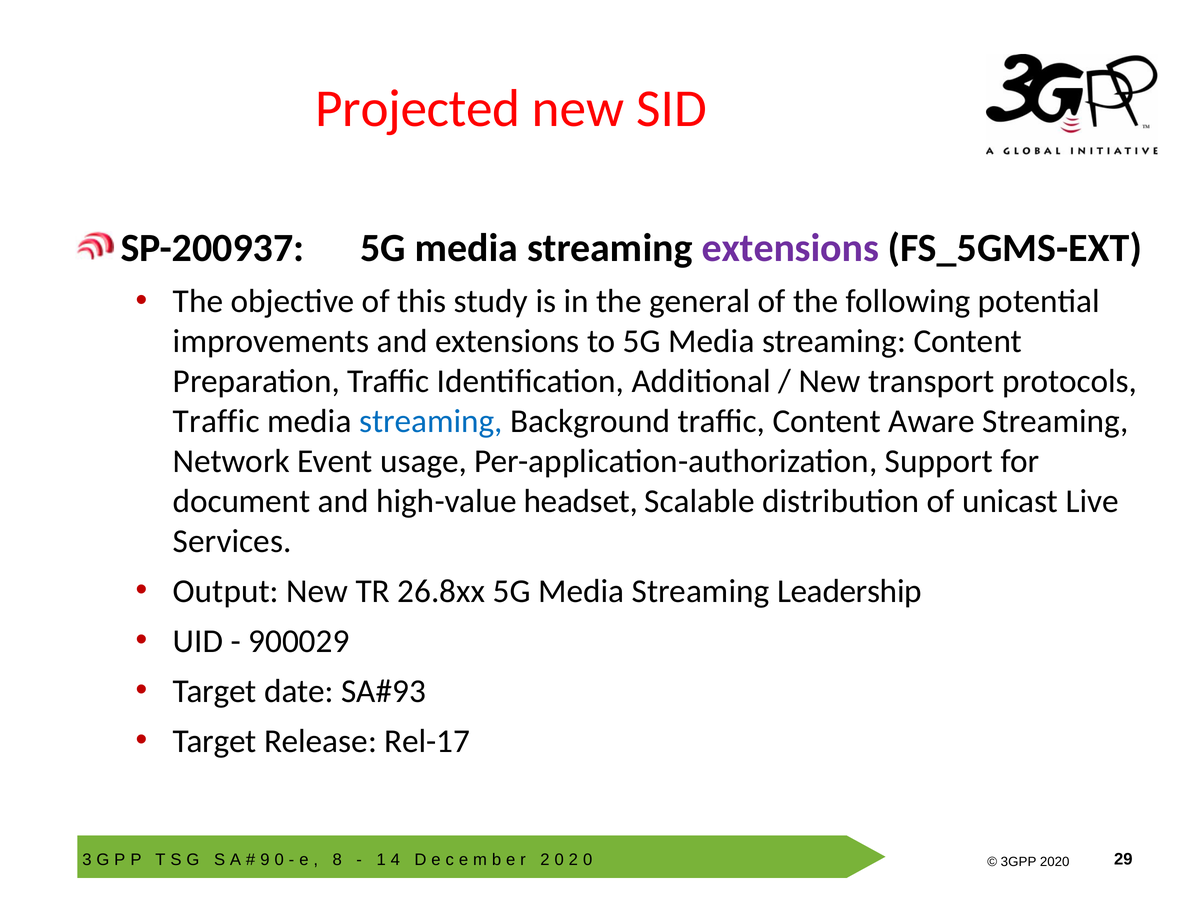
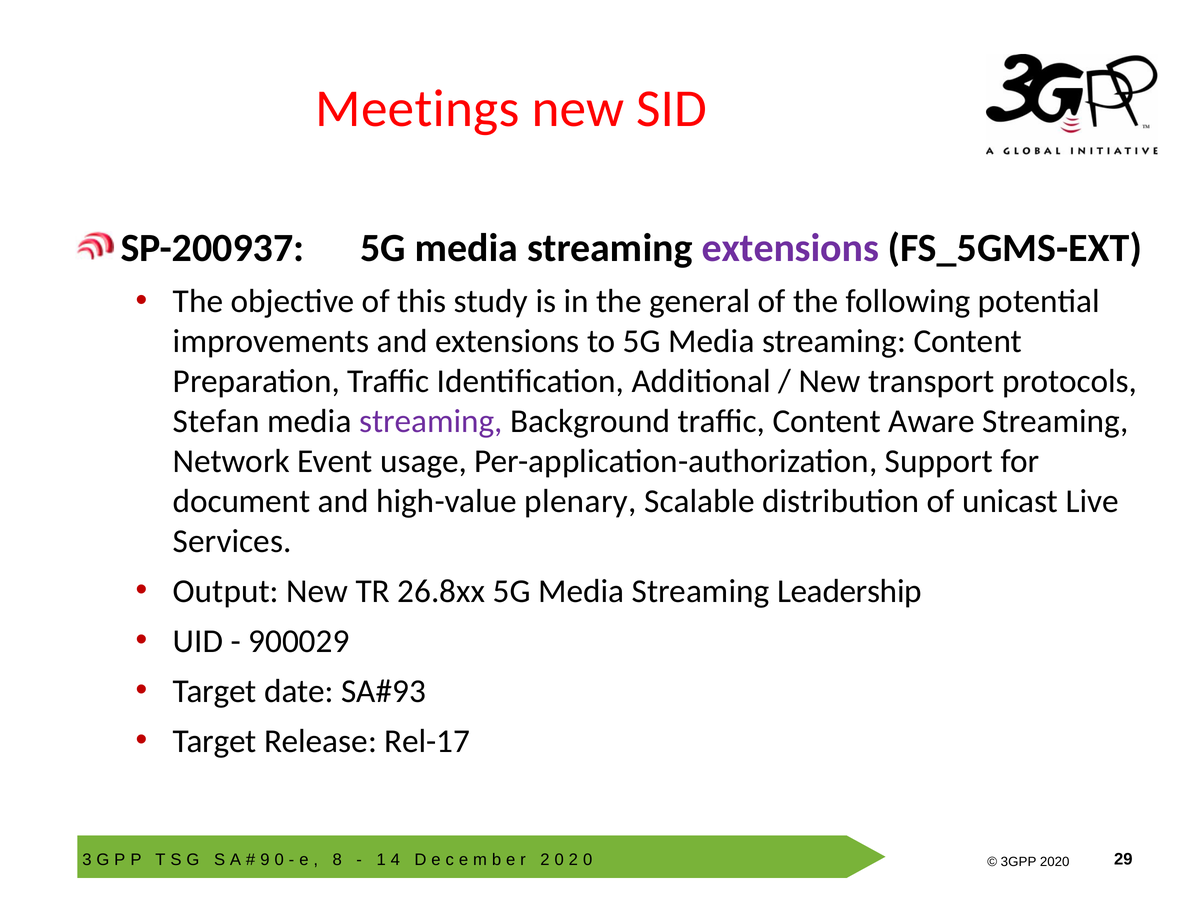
Projected: Projected -> Meetings
Traffic at (216, 421): Traffic -> Stefan
streaming at (431, 421) colour: blue -> purple
headset: headset -> plenary
